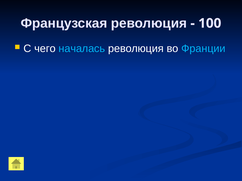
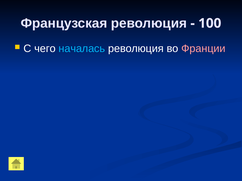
Франции colour: light blue -> pink
